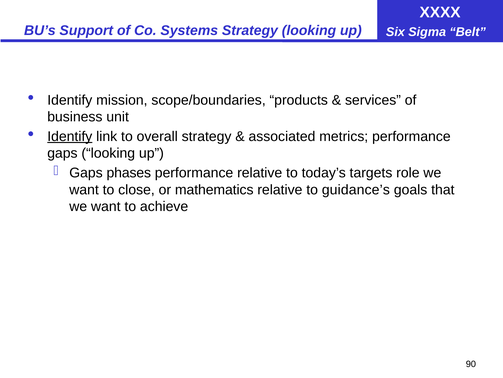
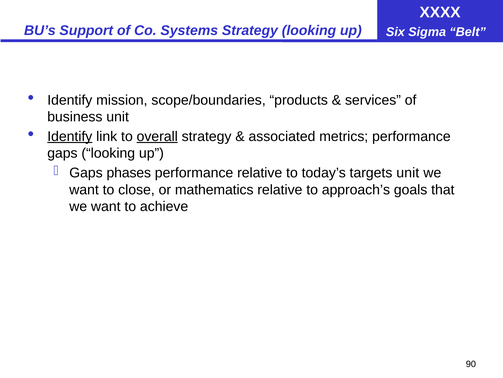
overall underline: none -> present
targets role: role -> unit
guidance’s: guidance’s -> approach’s
